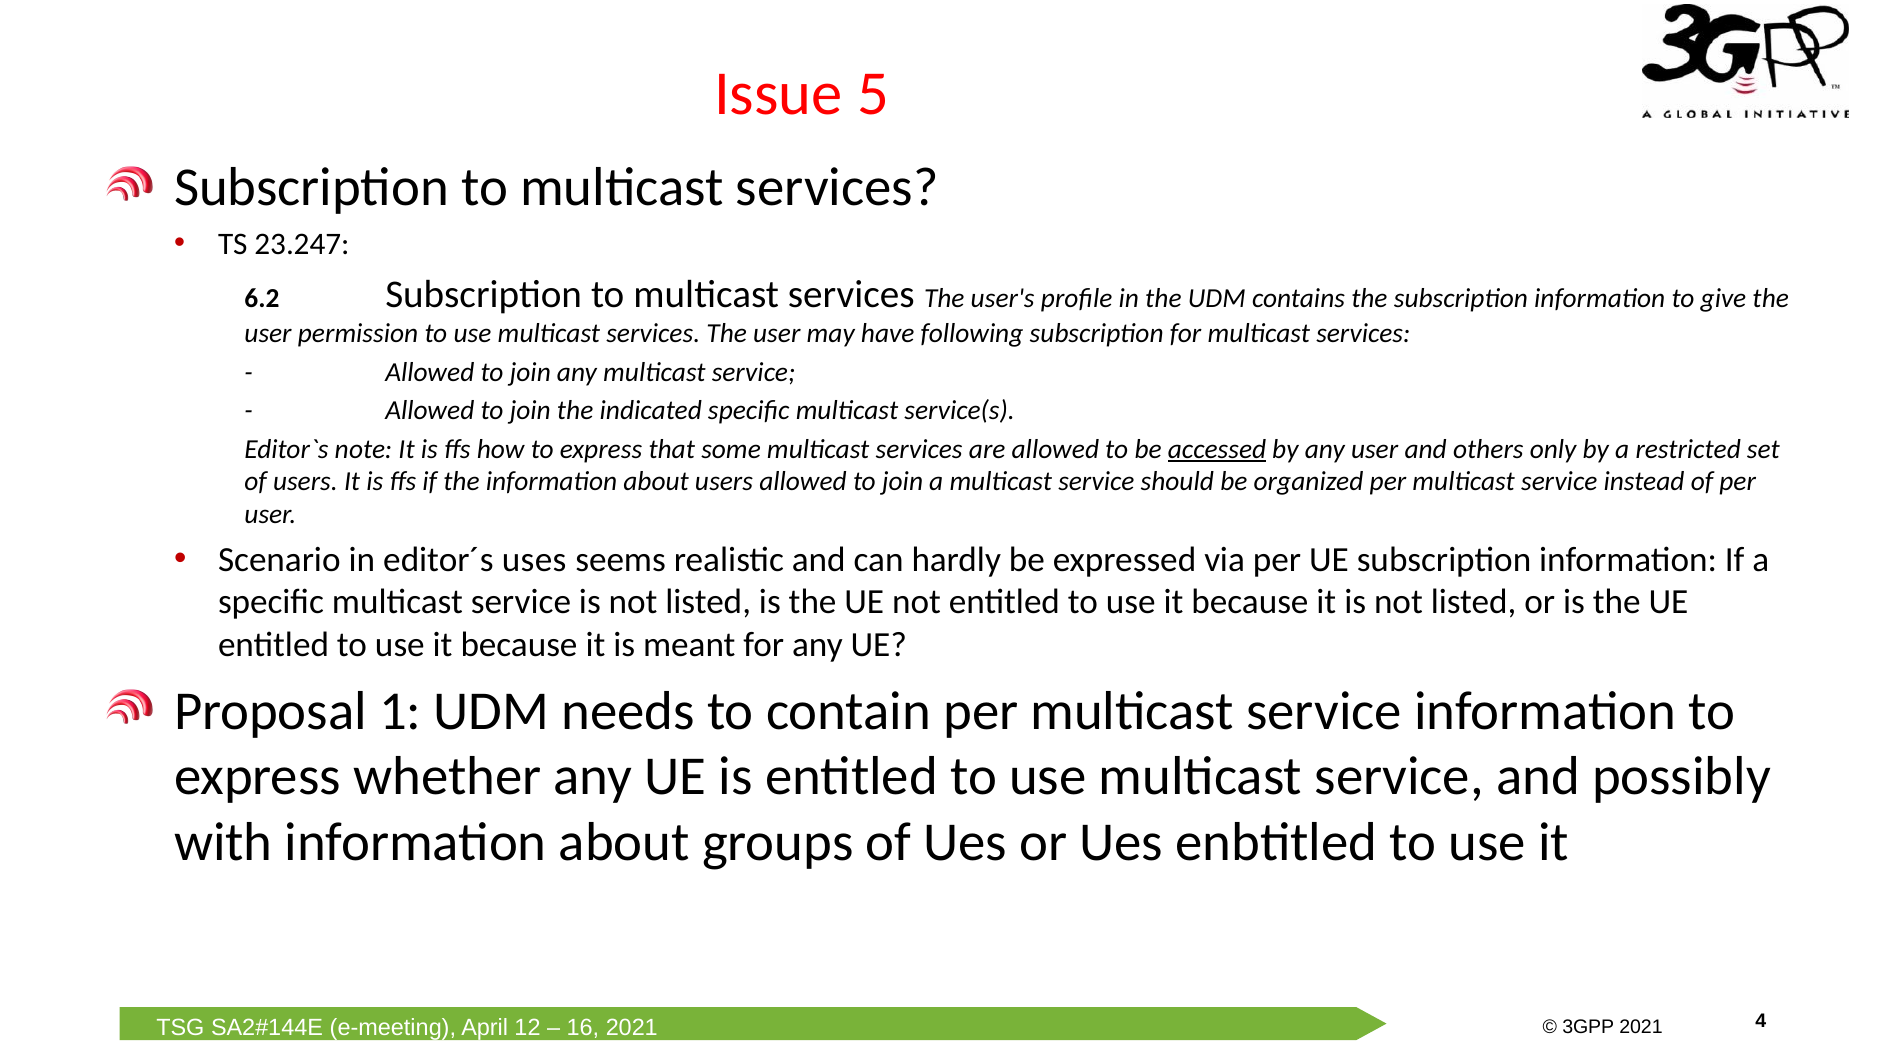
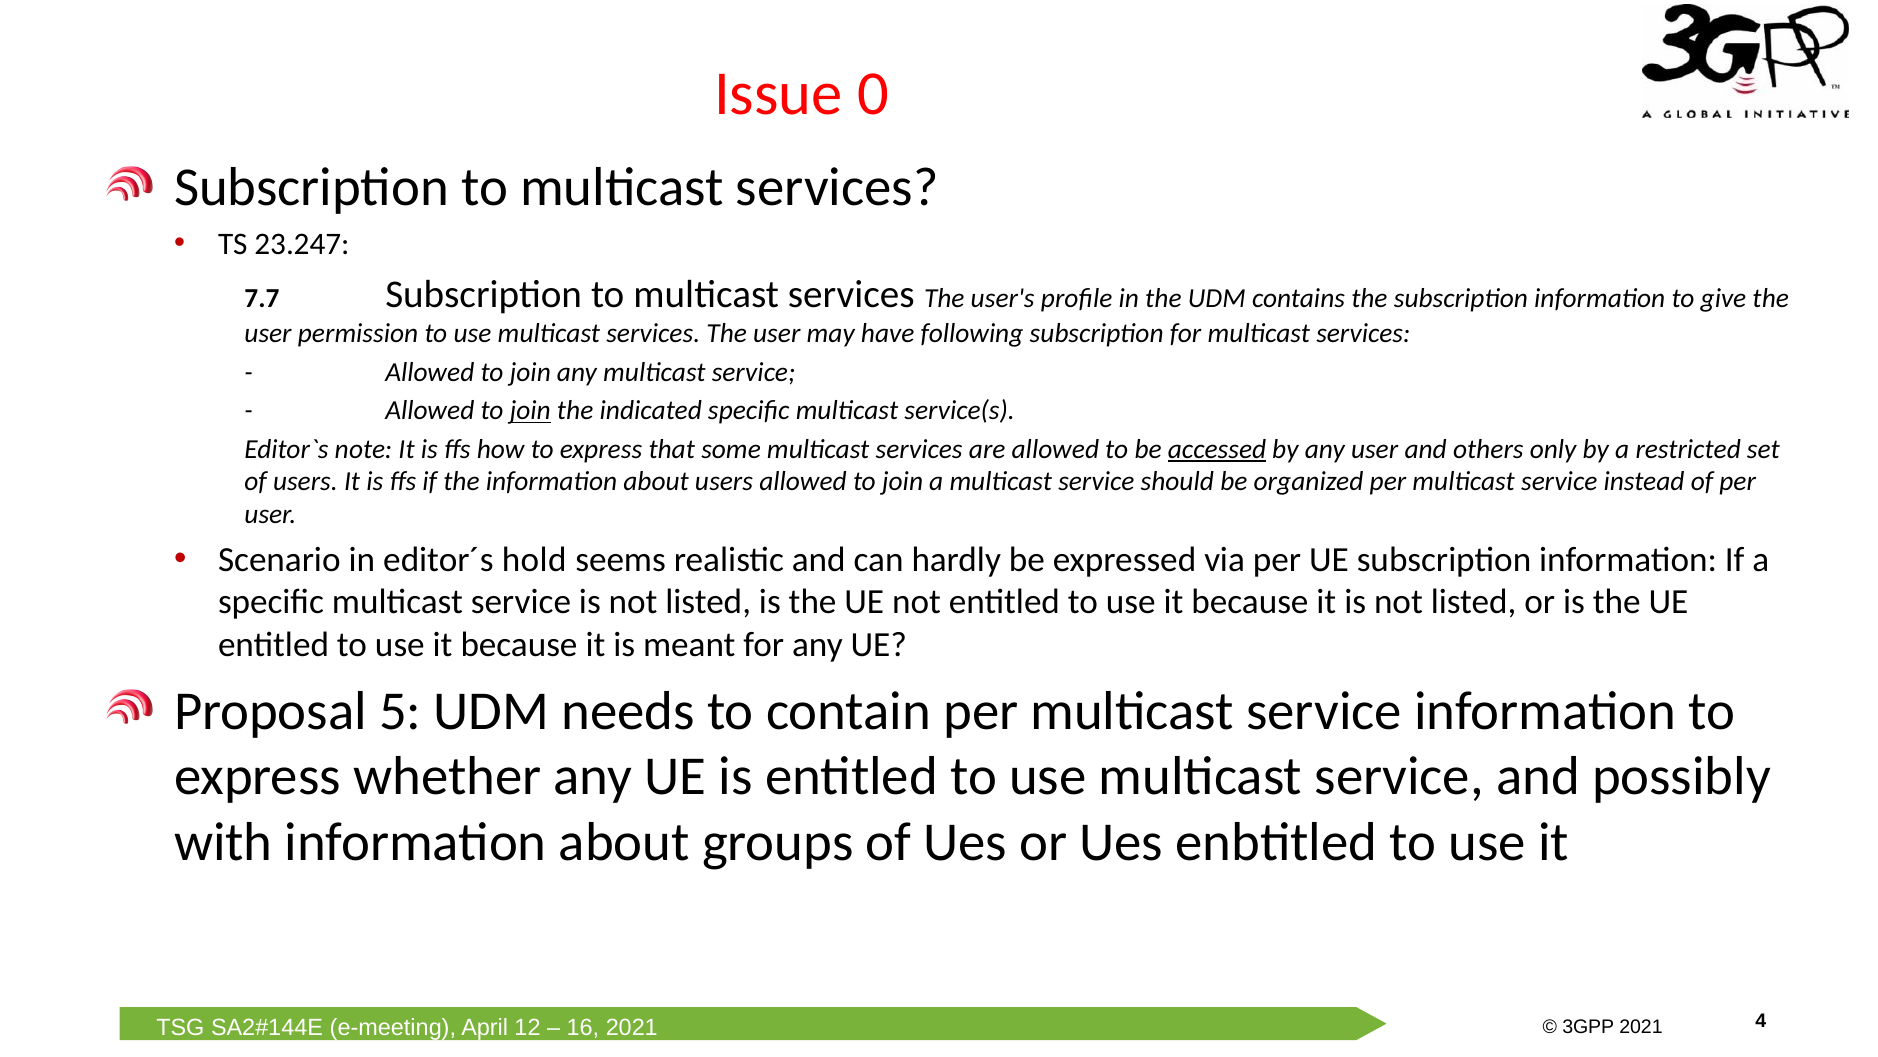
5: 5 -> 0
6.2: 6.2 -> 7.7
join at (530, 410) underline: none -> present
uses: uses -> hold
1: 1 -> 5
